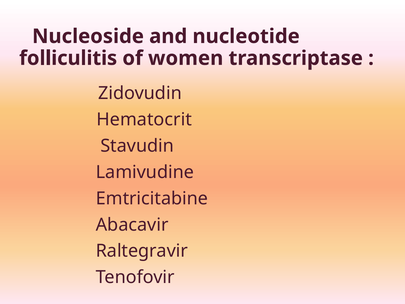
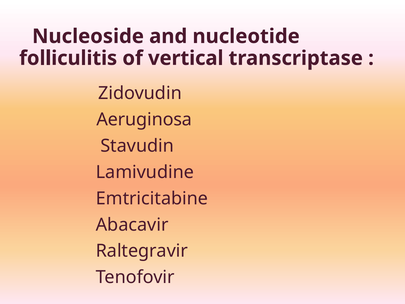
women: women -> vertical
Hematocrit: Hematocrit -> Aeruginosa
